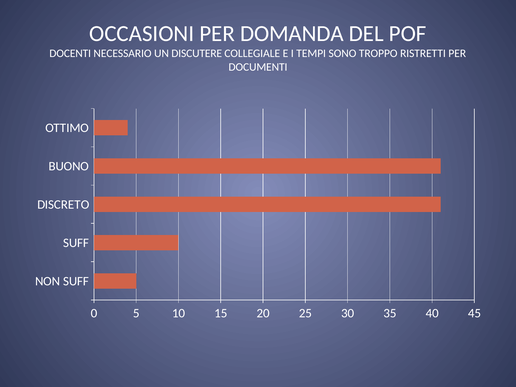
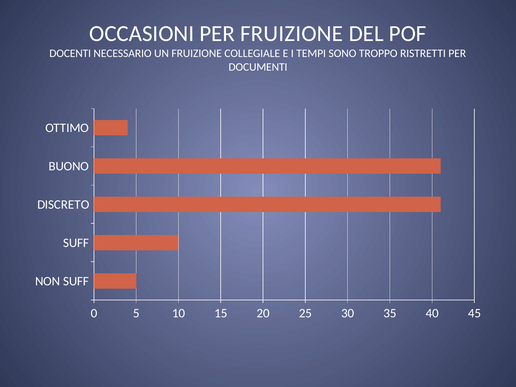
PER DOMANDA: DOMANDA -> FRUIZIONE
UN DISCUTERE: DISCUTERE -> FRUIZIONE
